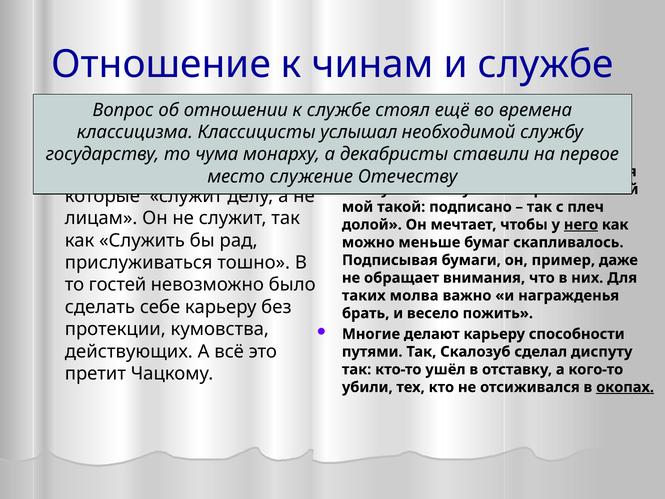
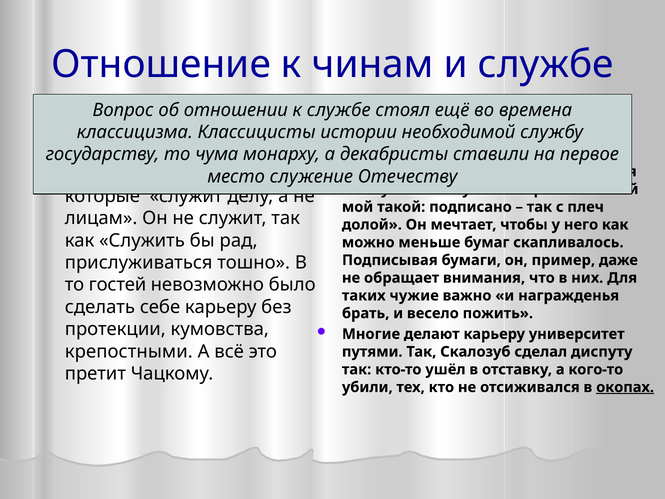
услышал: услышал -> истории
него underline: present -> none
молва: молва -> чужие
способности: способности -> университет
действующих: действующих -> крепостными
